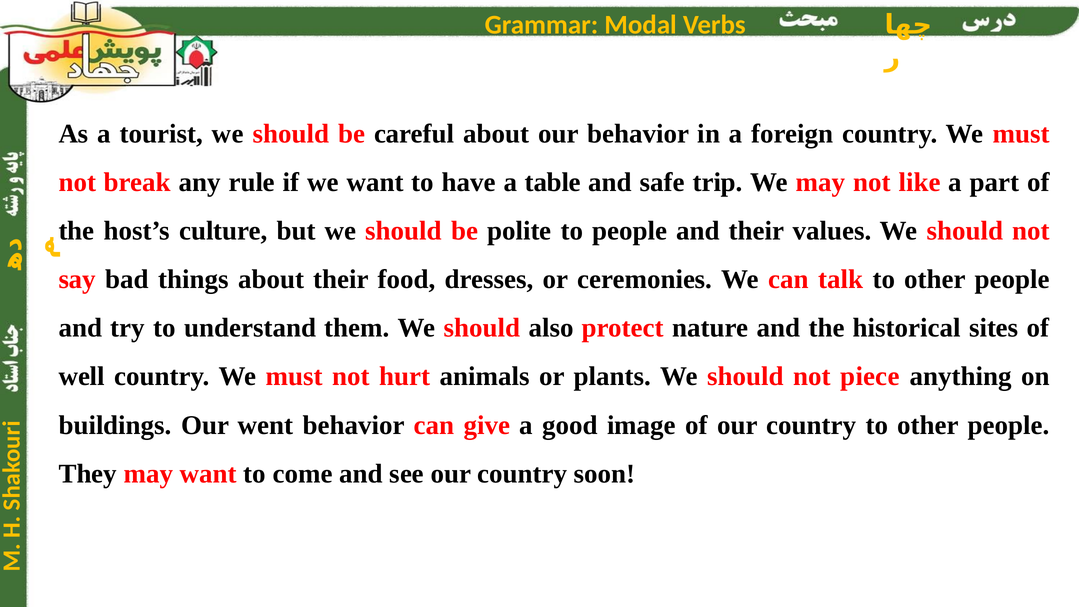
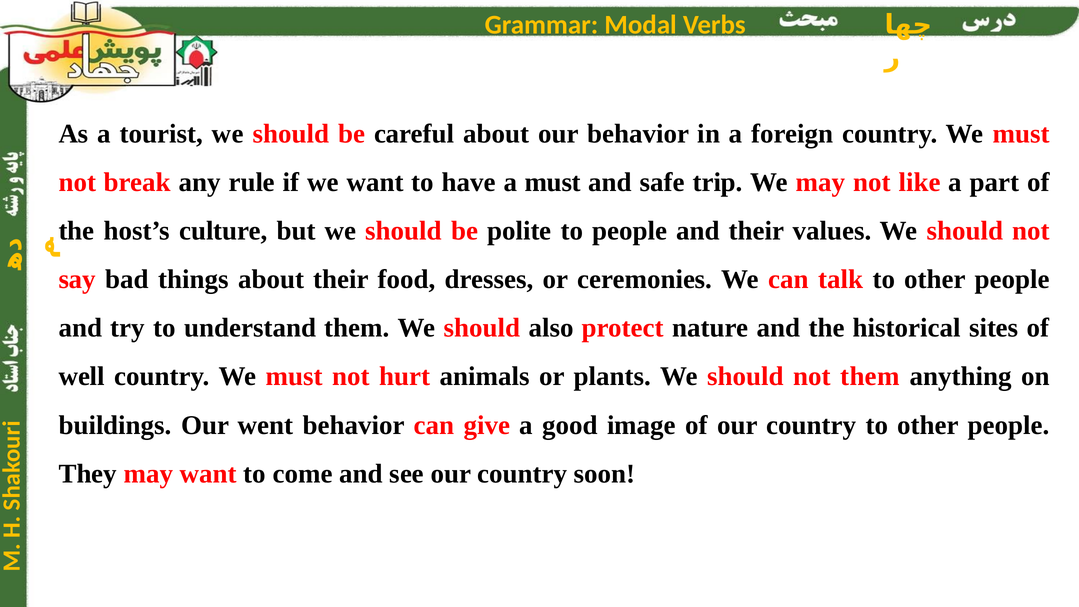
a table: table -> must
not piece: piece -> them
